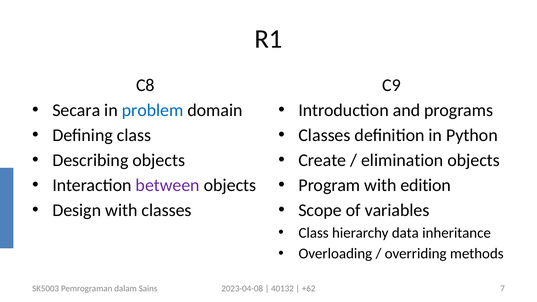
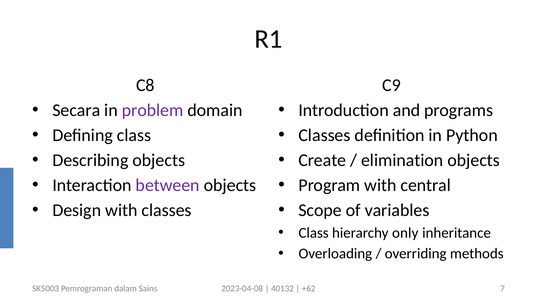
problem colour: blue -> purple
edition: edition -> central
data: data -> only
